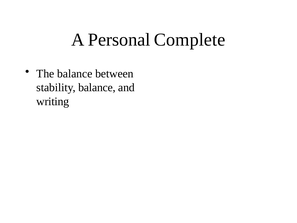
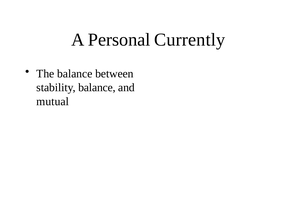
Complete: Complete -> Currently
writing: writing -> mutual
